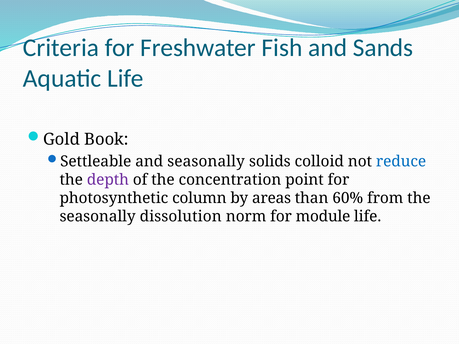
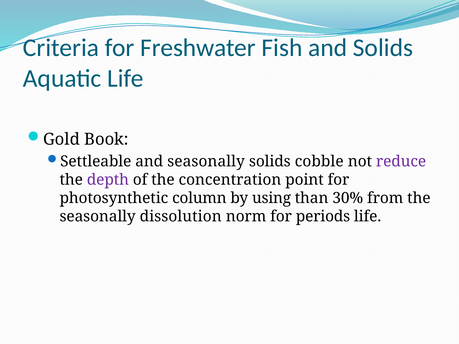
and Sands: Sands -> Solids
colloid: colloid -> cobble
reduce colour: blue -> purple
areas: areas -> using
60%: 60% -> 30%
module: module -> periods
